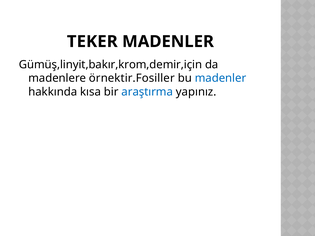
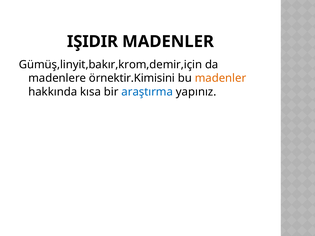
TEKER: TEKER -> IŞIDIR
örnektir.Fosiller: örnektir.Fosiller -> örnektir.Kimisini
madenler at (221, 78) colour: blue -> orange
